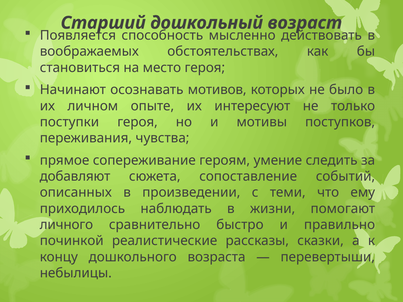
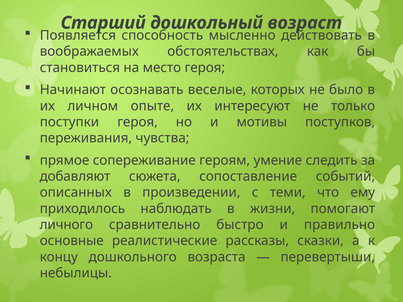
мотивов: мотивов -> веселые
починкой: починкой -> основные
